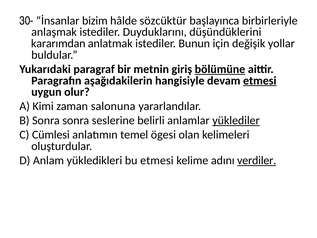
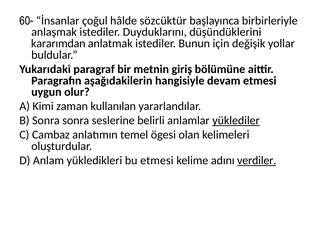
30-: 30- -> 60-
bizim: bizim -> çoğul
bölümüne underline: present -> none
etmesi at (260, 81) underline: present -> none
salonuna: salonuna -> kullanılan
Cümlesi: Cümlesi -> Cambaz
